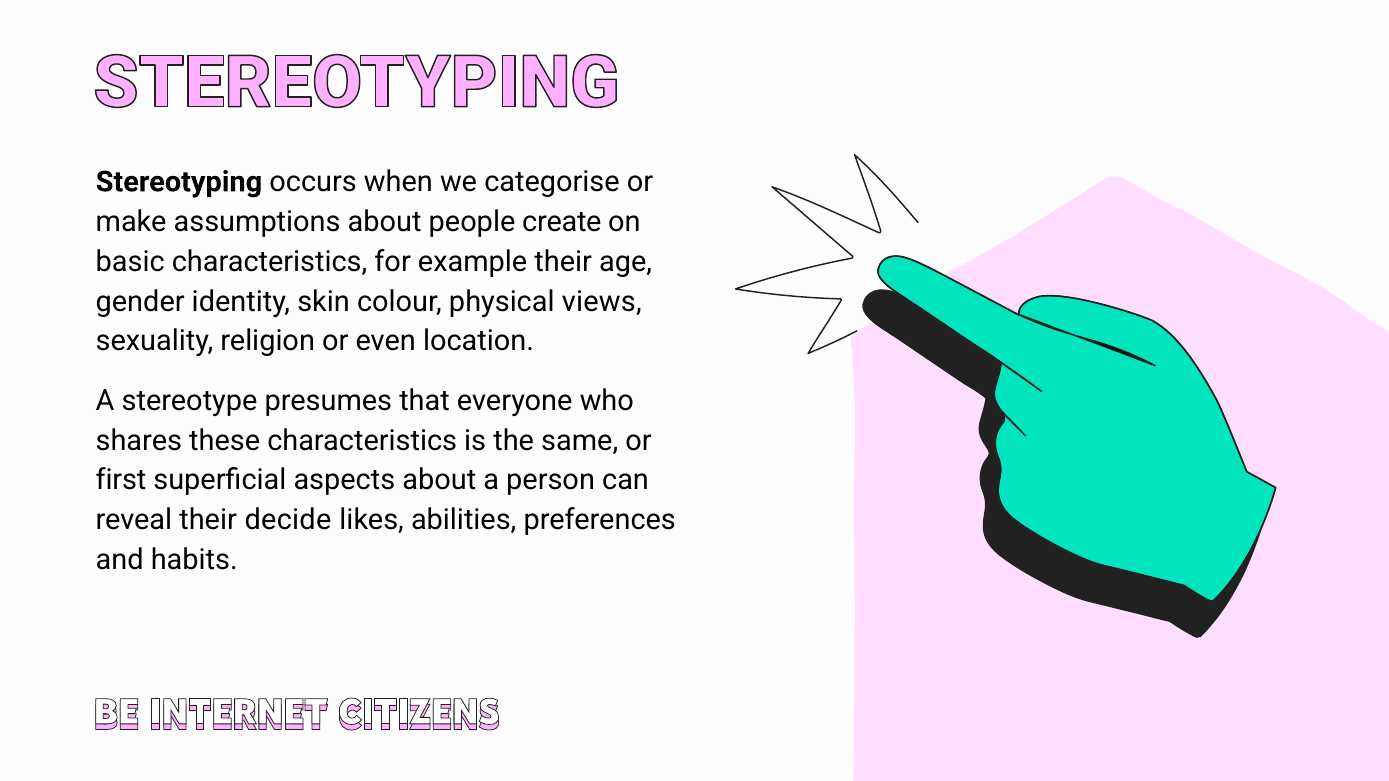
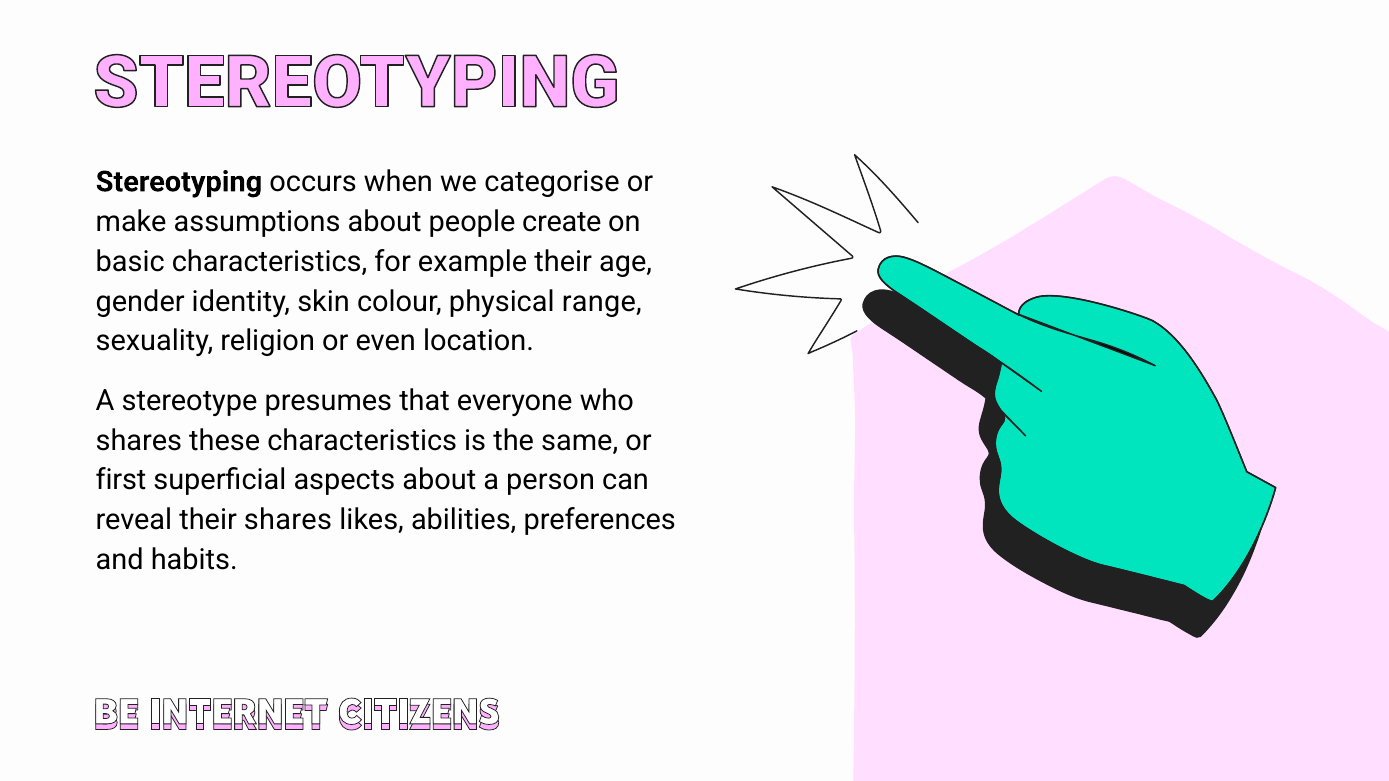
views: views -> range
their decide: decide -> shares
